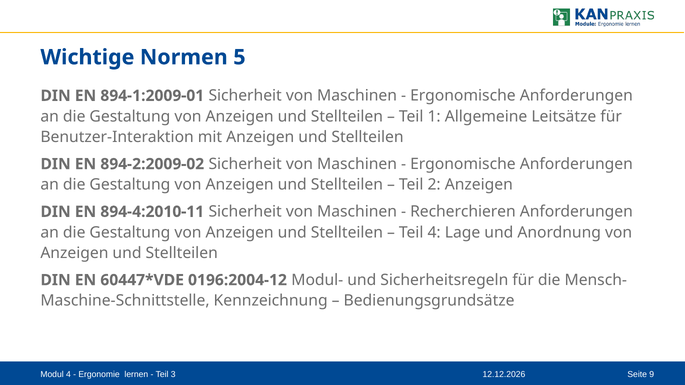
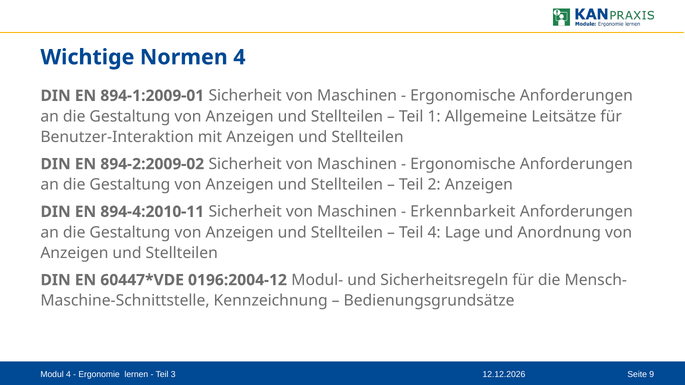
Normen 5: 5 -> 4
Recherchieren: Recherchieren -> Erkennbarkeit
